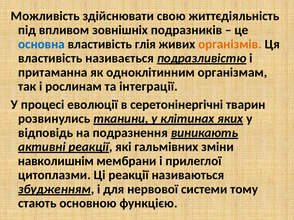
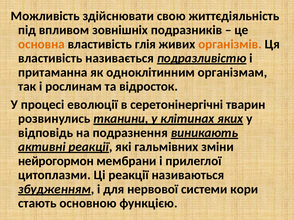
основна colour: blue -> orange
інтеграції: інтеграції -> відросток
навколишнім: навколишнім -> нейрогормон
тому: тому -> кори
